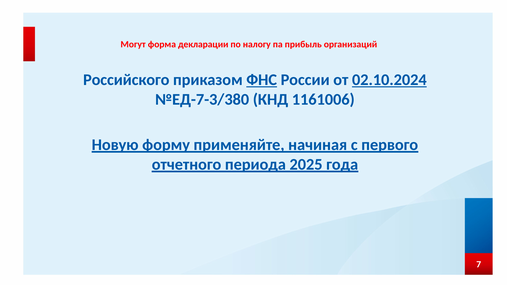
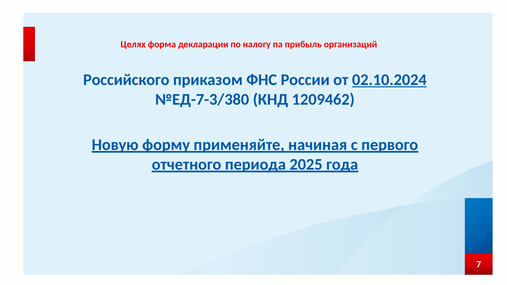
Могут: Могут -> Целях
ФНС underline: present -> none
1161006: 1161006 -> 1209462
